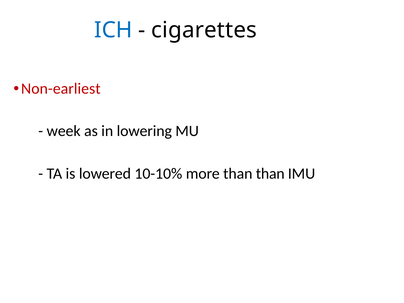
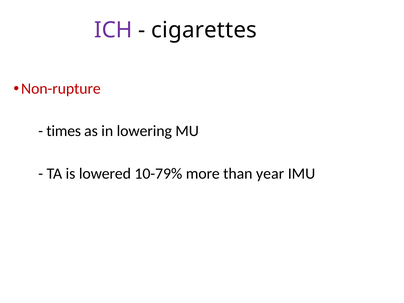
ICH colour: blue -> purple
Non-earliest: Non-earliest -> Non-rupture
week: week -> times
10-10%: 10-10% -> 10-79%
than than: than -> year
